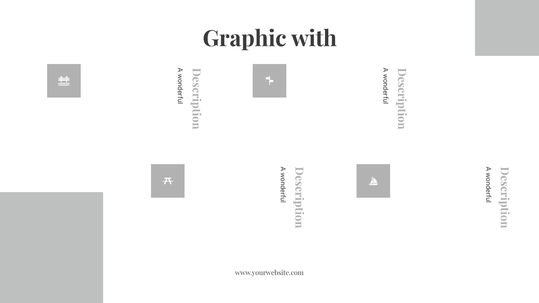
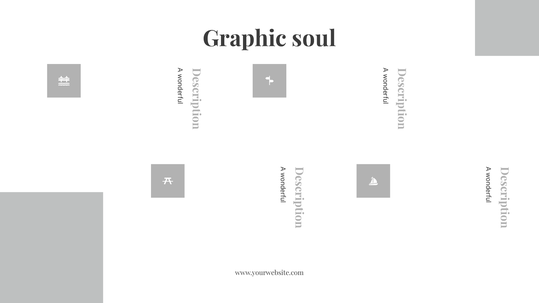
with: with -> soul
